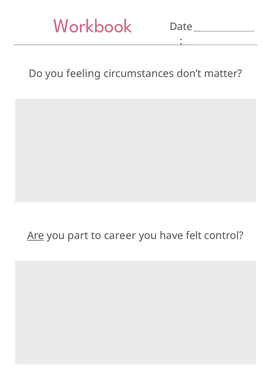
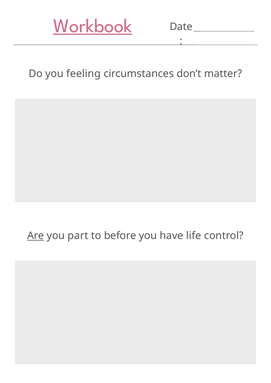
Workbook underline: none -> present
career: career -> before
felt: felt -> life
